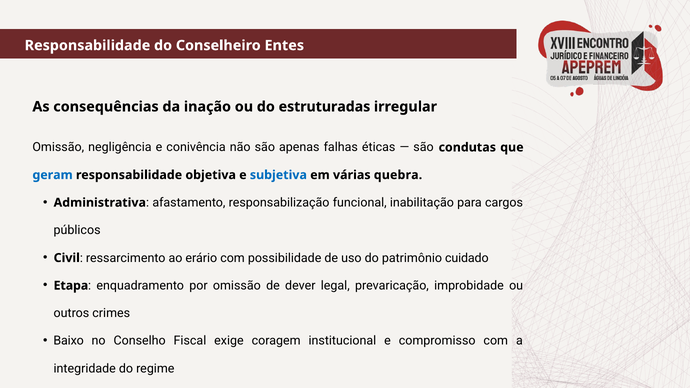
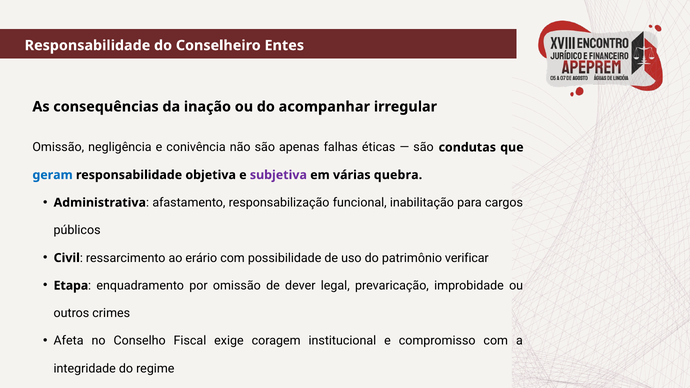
estruturadas: estruturadas -> acompanhar
subjetiva colour: blue -> purple
cuidado: cuidado -> verificar
Baixo: Baixo -> Afeta
